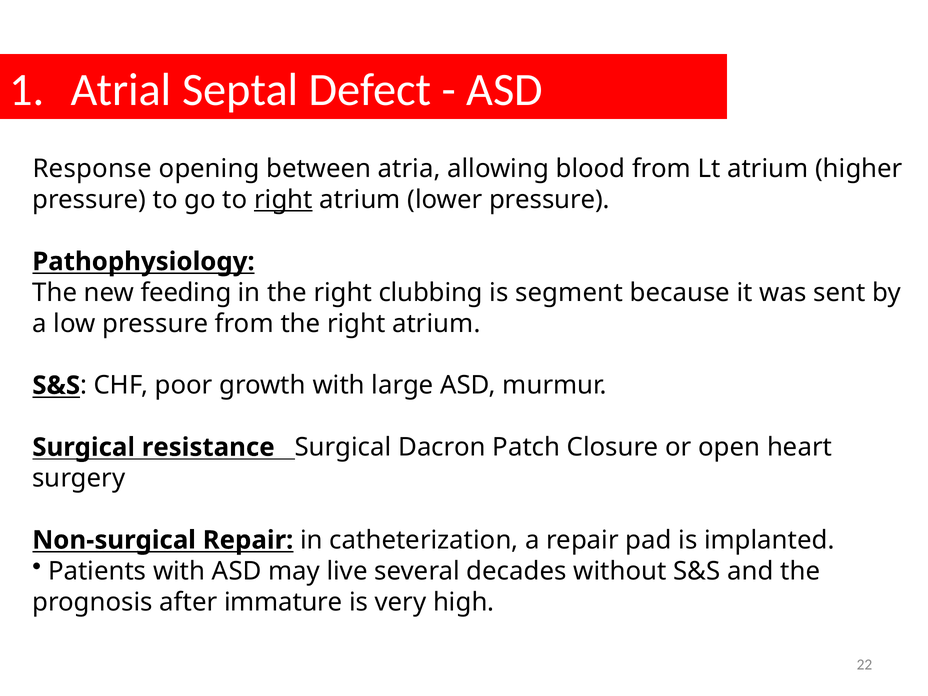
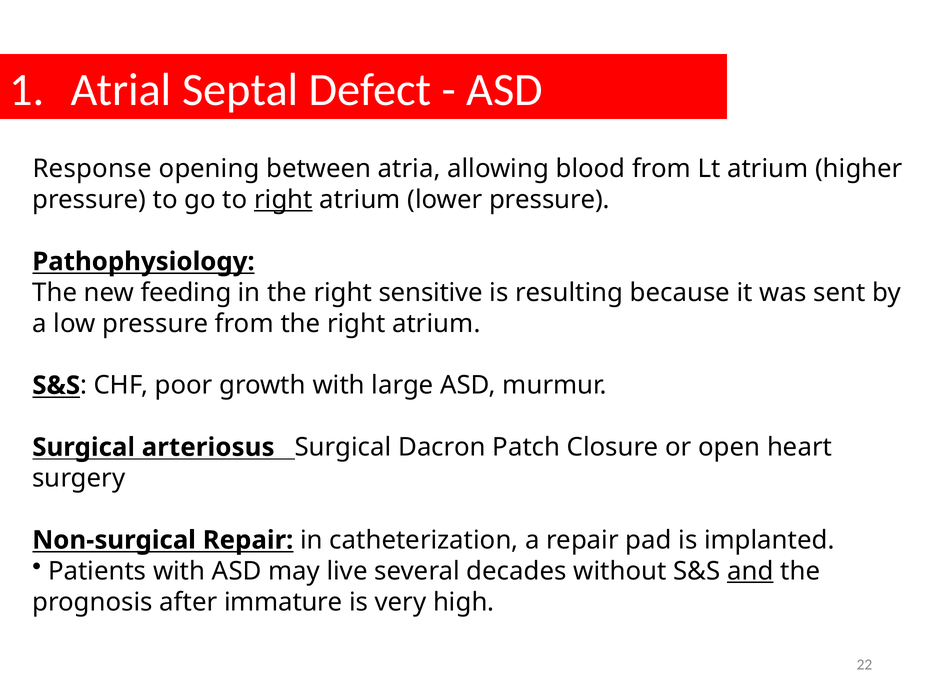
clubbing: clubbing -> sensitive
segment: segment -> resulting
resistance: resistance -> arteriosus
and underline: none -> present
